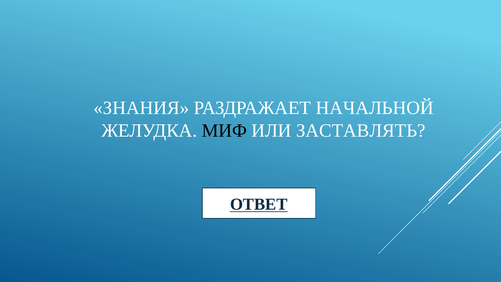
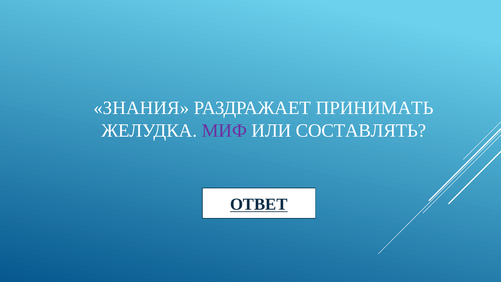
НАЧАЛЬНОЙ: НАЧАЛЬНОЙ -> ПРИНИМАТЬ
МИФ colour: black -> purple
ЗАСТАВЛЯТЬ: ЗАСТАВЛЯТЬ -> СОСТАВЛЯТЬ
